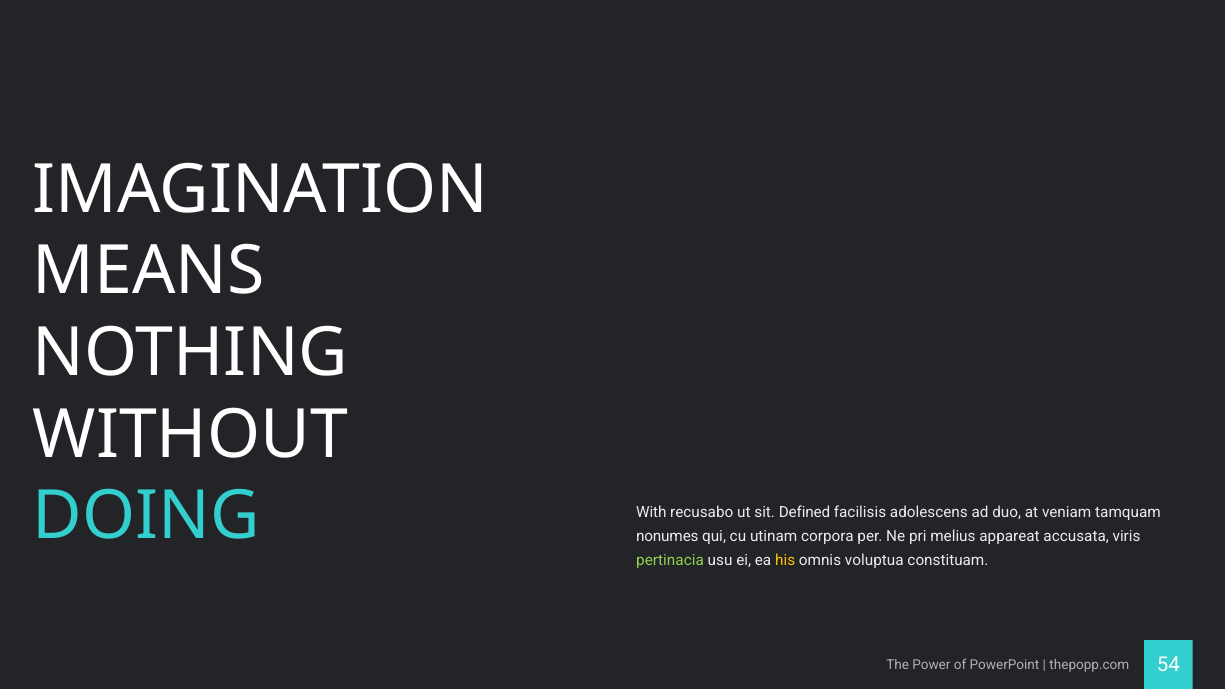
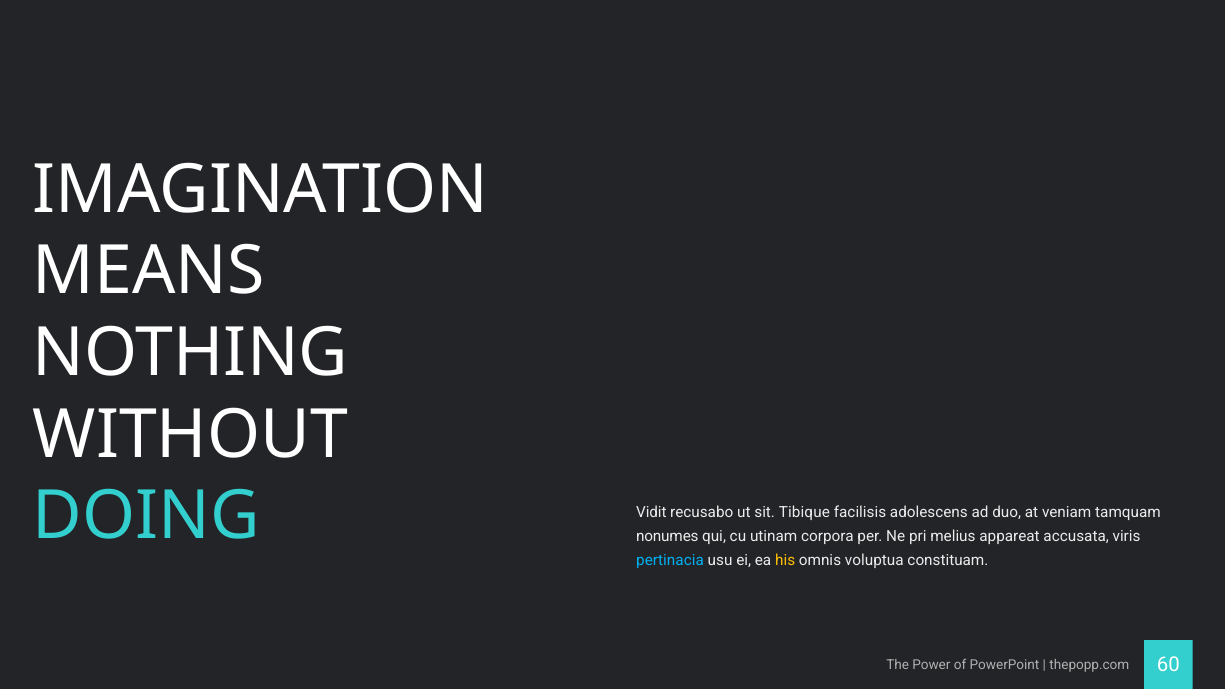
With: With -> Vidit
Defined: Defined -> Tibique
pertinacia colour: light green -> light blue
54: 54 -> 60
